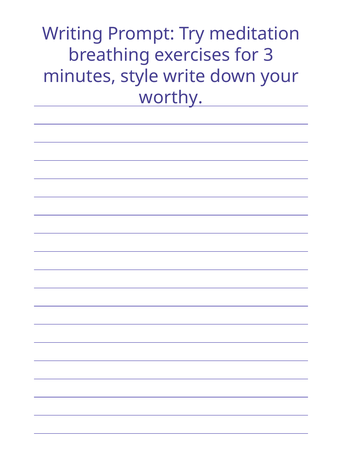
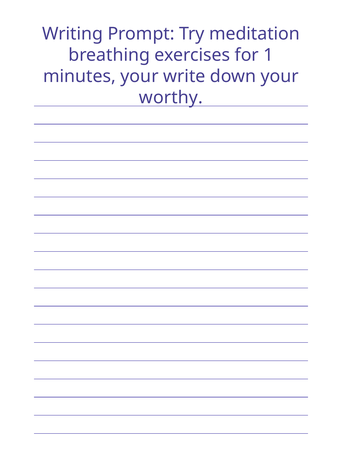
3: 3 -> 1
minutes style: style -> your
